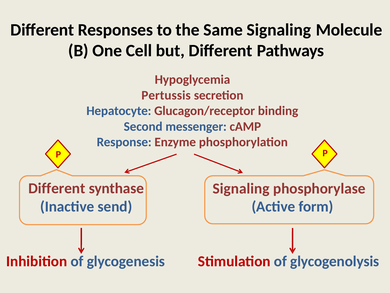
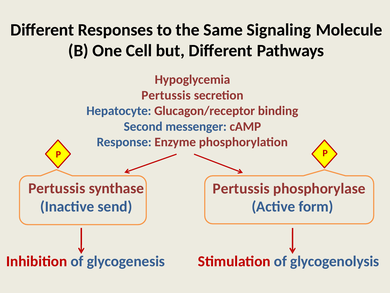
Different at (57, 188): Different -> Pertussis
Signaling at (241, 188): Signaling -> Pertussis
